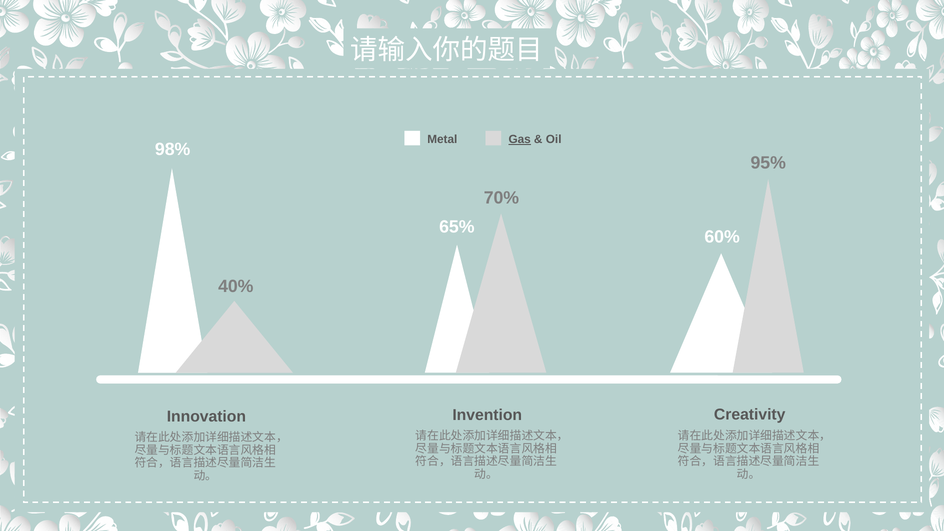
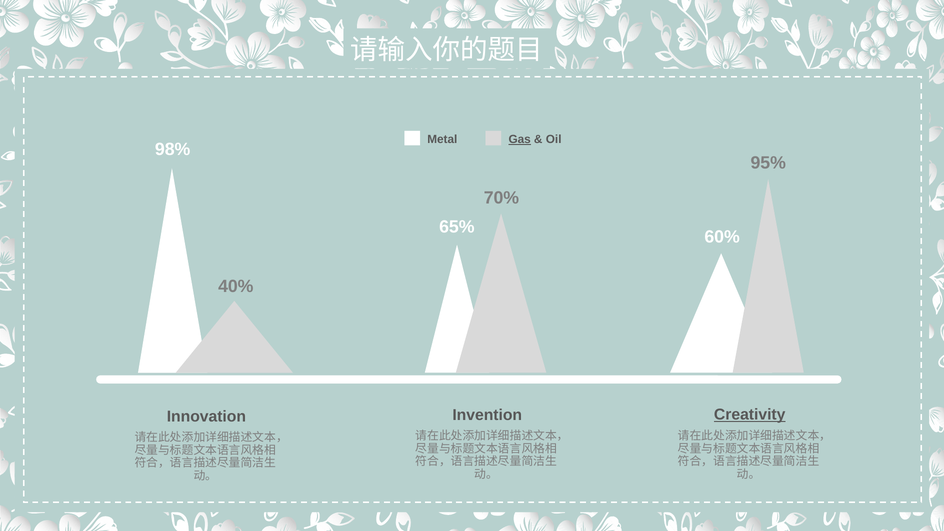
Creativity underline: none -> present
